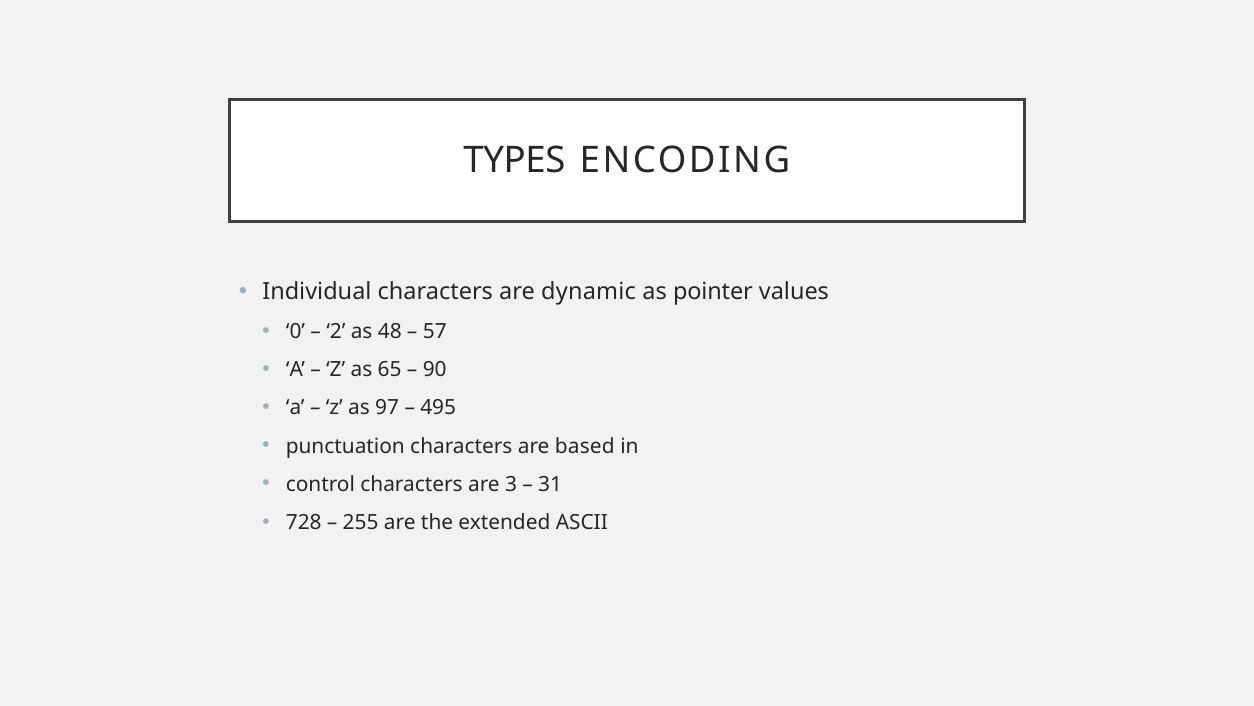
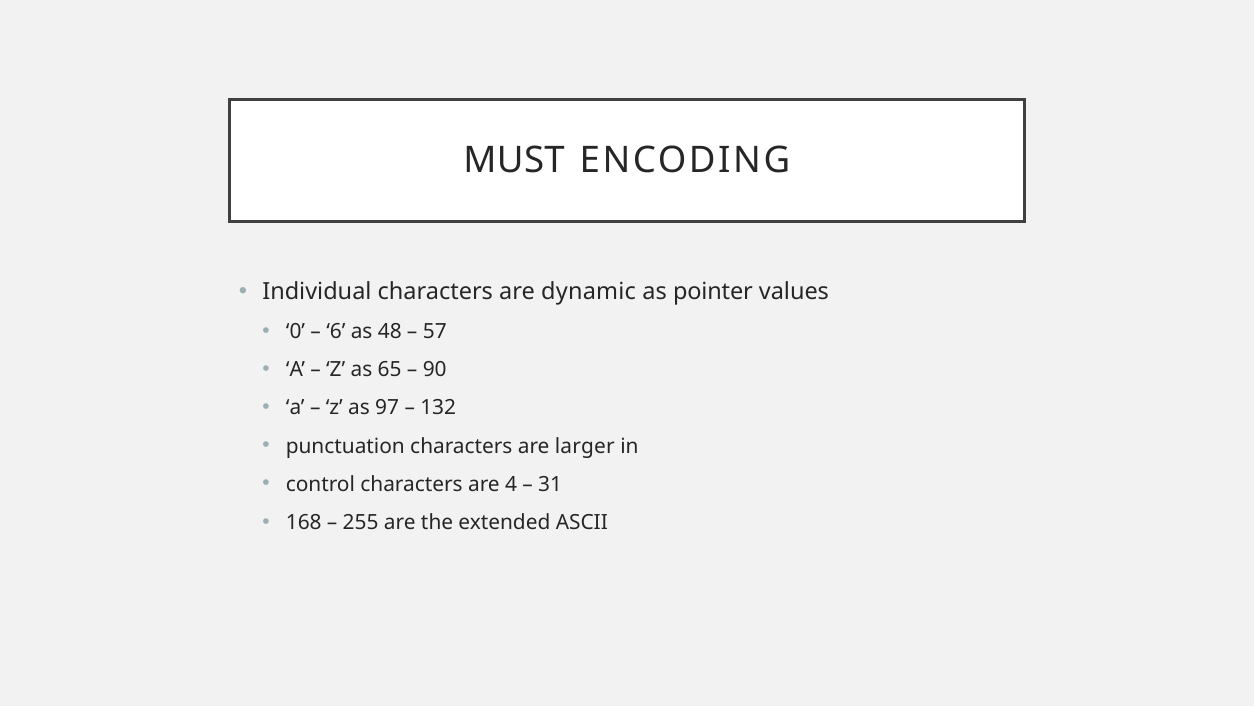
TYPES: TYPES -> MUST
2: 2 -> 6
495: 495 -> 132
based: based -> larger
3: 3 -> 4
728: 728 -> 168
